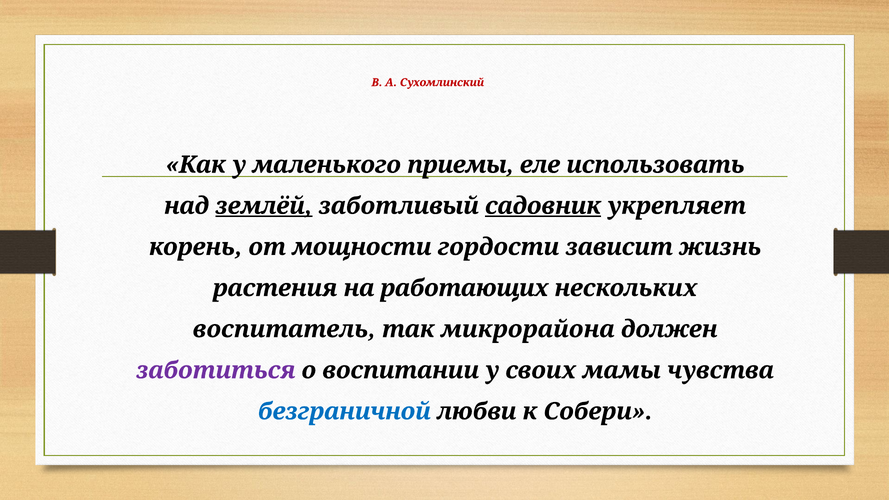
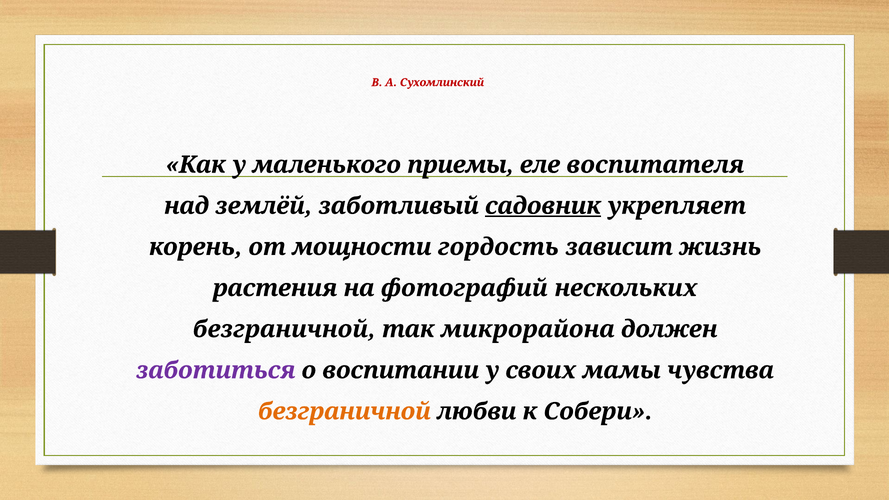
использовать: использовать -> воспитателя
землёй underline: present -> none
гордости: гордости -> гордость
работающих: работающих -> фотографий
воспитатель at (284, 329): воспитатель -> безграничной
безграничной at (344, 411) colour: blue -> orange
